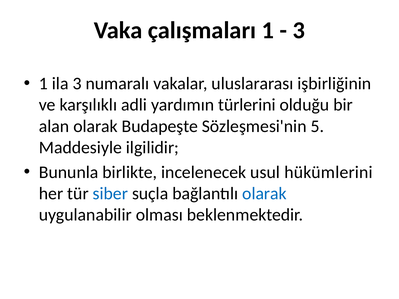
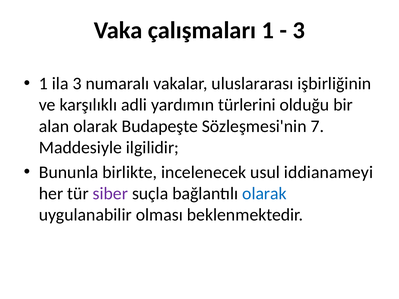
5: 5 -> 7
hükümlerini: hükümlerini -> iddianameyi
siber colour: blue -> purple
